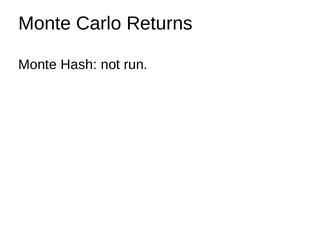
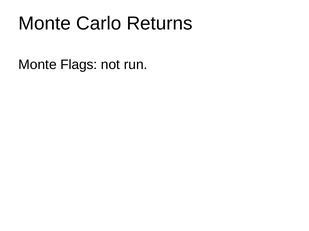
Hash: Hash -> Flags
